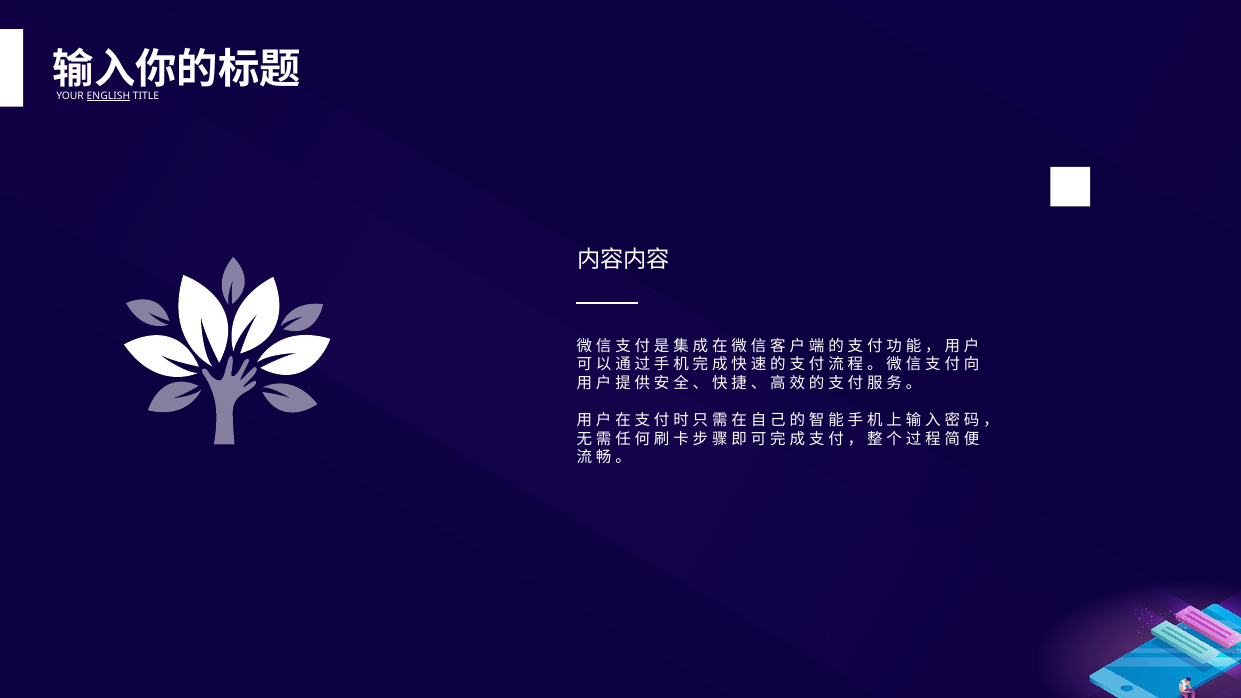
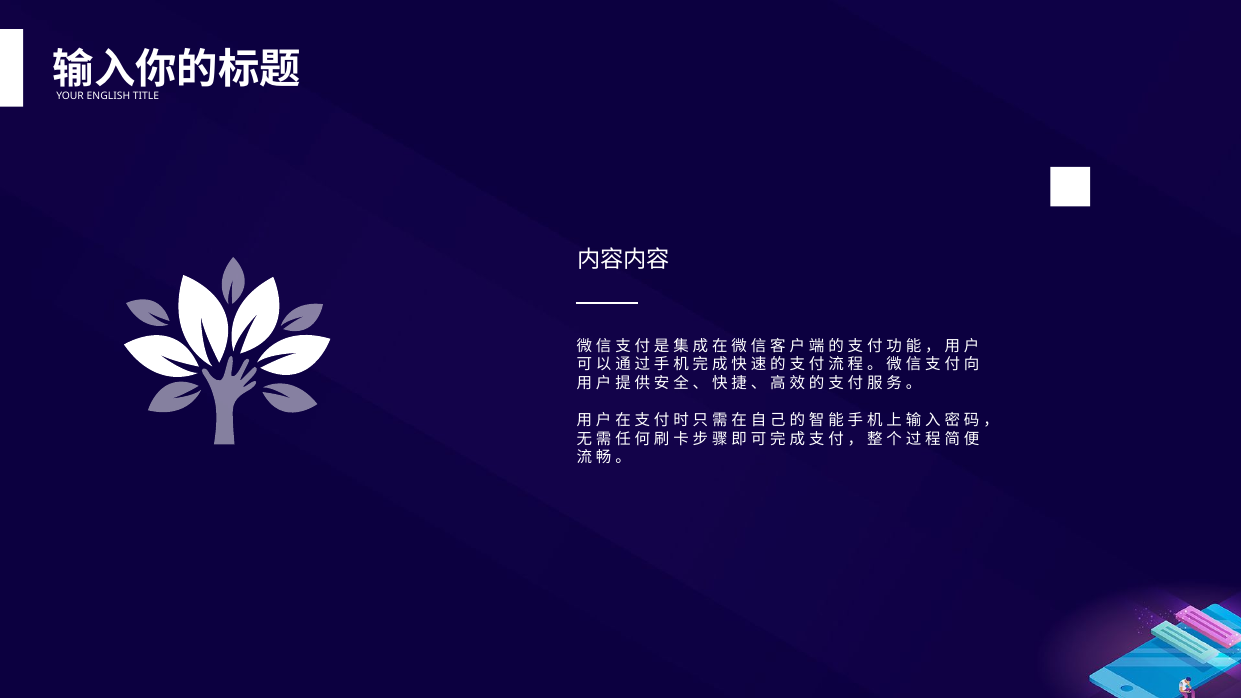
ENGLISH underline: present -> none
